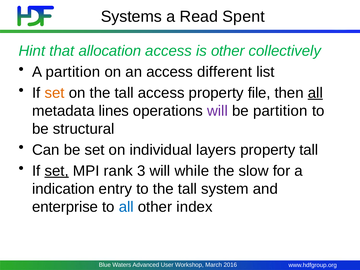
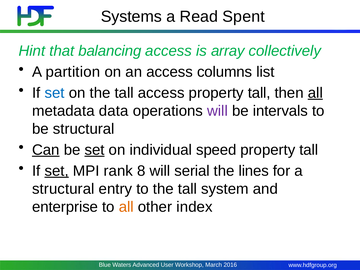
allocation: allocation -> balancing
is other: other -> array
different: different -> columns
set at (55, 93) colour: orange -> blue
access property file: file -> tall
lines: lines -> data
be partition: partition -> intervals
Can underline: none -> present
set at (95, 150) underline: none -> present
layers: layers -> speed
3: 3 -> 8
while: while -> serial
slow: slow -> lines
indication at (63, 189): indication -> structural
all at (126, 207) colour: blue -> orange
